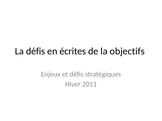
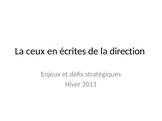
La défis: défis -> ceux
objectifs: objectifs -> direction
